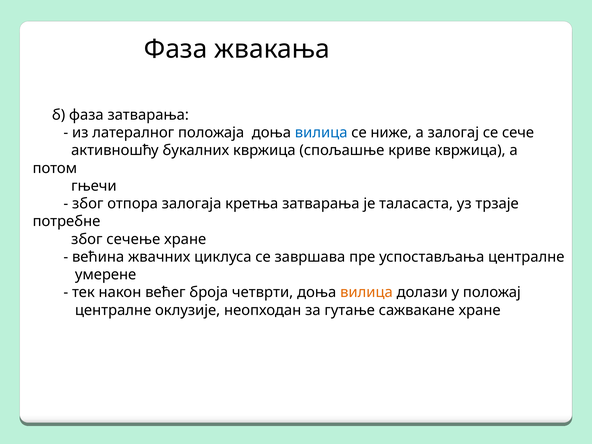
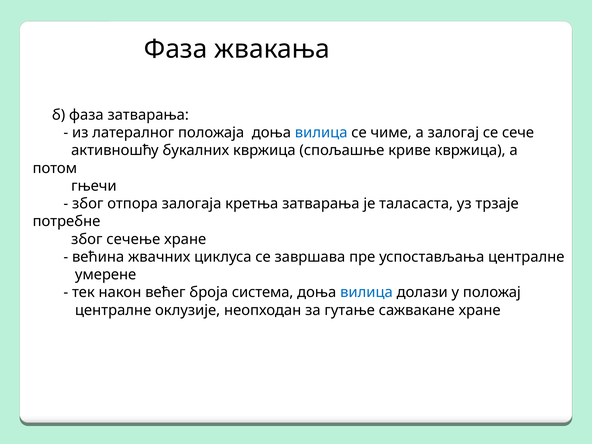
ниже: ниже -> чиме
четврти: четврти -> система
вилица at (366, 292) colour: orange -> blue
